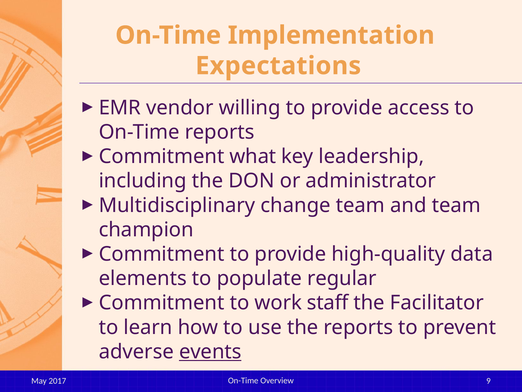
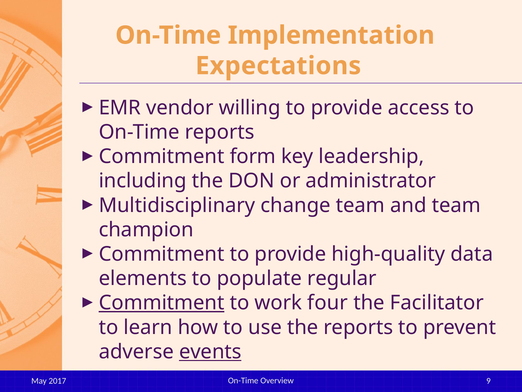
what: what -> form
Commitment at (162, 303) underline: none -> present
staff: staff -> four
